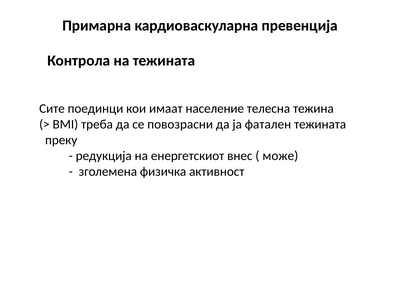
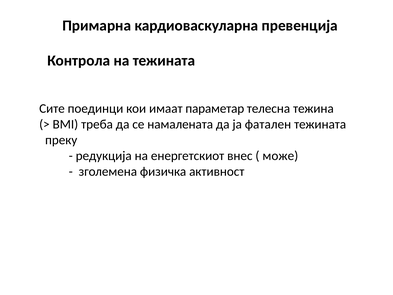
население: население -> параметар
повозрасни: повозрасни -> намалената
